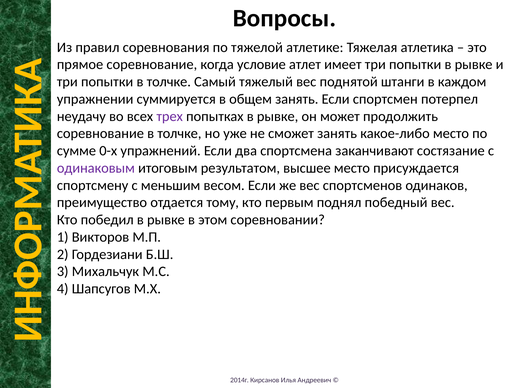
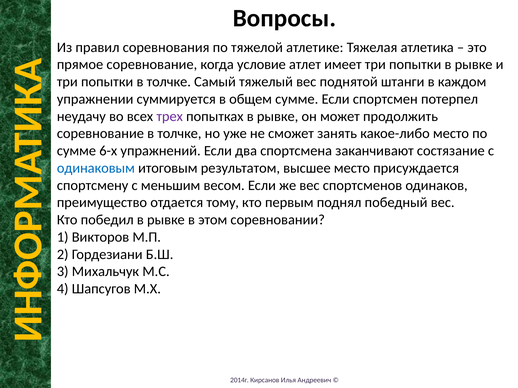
общем занять: занять -> сумме
0-х: 0-х -> 6-х
одинаковым colour: purple -> blue
